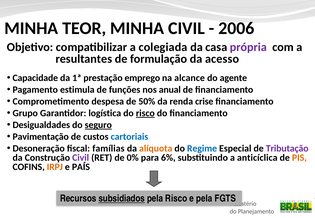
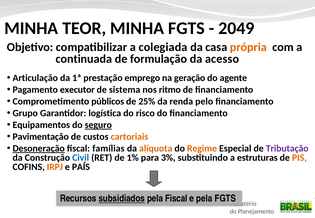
MINHA CIVIL: CIVIL -> FGTS
2006: 2006 -> 2049
própria colour: purple -> orange
resultantes: resultantes -> continuada
Capacidade: Capacidade -> Articulação
alcance: alcance -> geração
estimula: estimula -> executor
funções: funções -> sistema
anual: anual -> ritmo
despesa: despesa -> públicos
50%: 50% -> 25%
crise: crise -> pelo
risco at (145, 113) underline: present -> none
Desigualdades: Desigualdades -> Equipamentos
cartoriais colour: blue -> orange
Desoneração underline: none -> present
Regime colour: blue -> orange
Civil at (81, 158) colour: purple -> blue
0%: 0% -> 1%
6%: 6% -> 3%
anticíclica: anticíclica -> estruturas
pela Risco: Risco -> Fiscal
